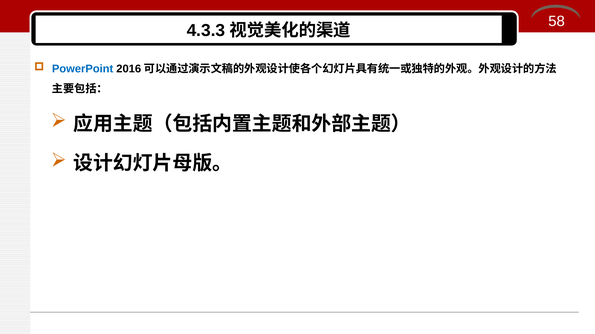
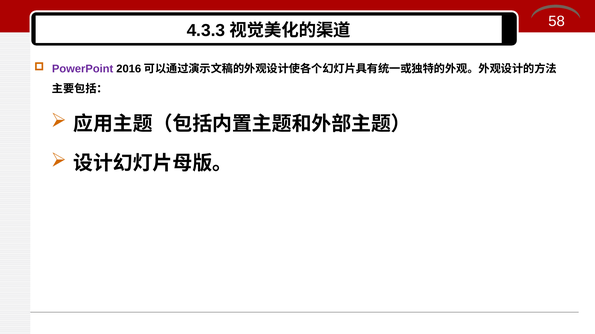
PowerPoint colour: blue -> purple
